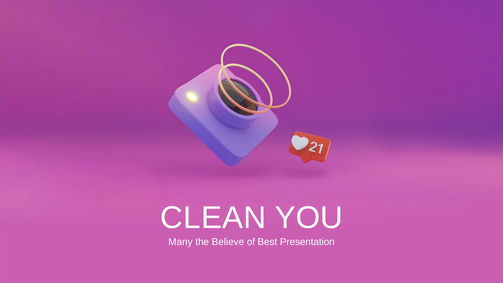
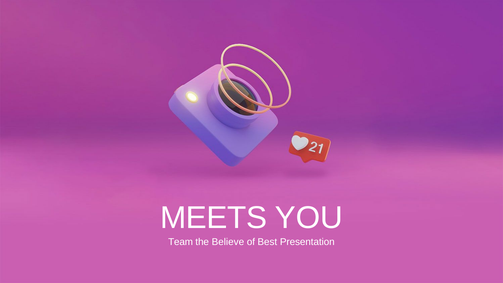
CLEAN: CLEAN -> MEETS
Many: Many -> Team
